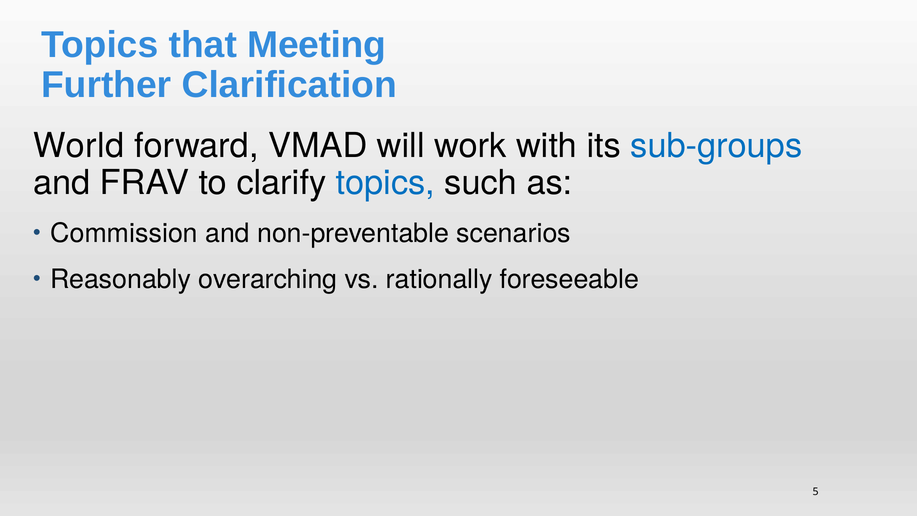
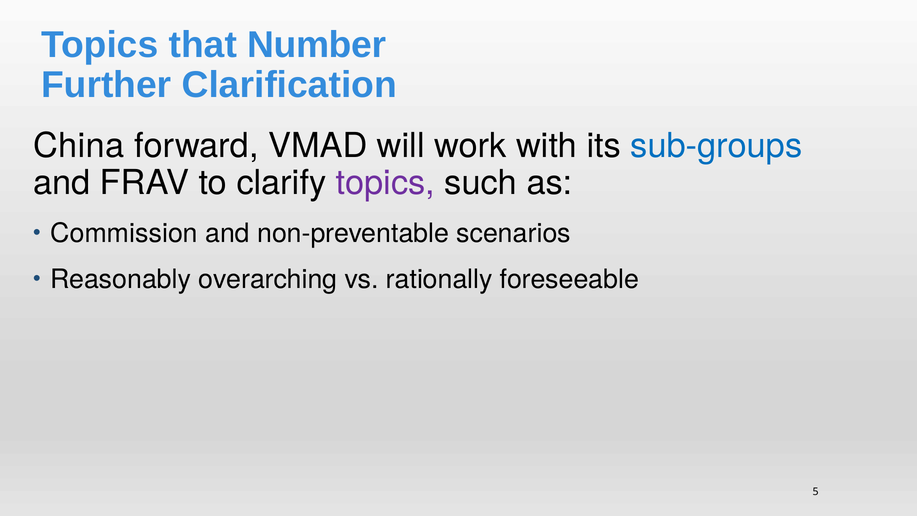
Meeting: Meeting -> Number
World: World -> China
topics at (385, 183) colour: blue -> purple
